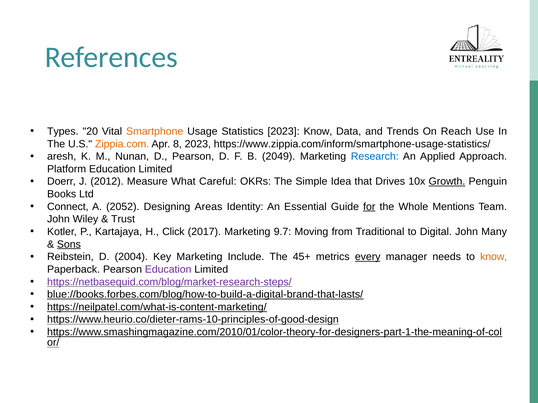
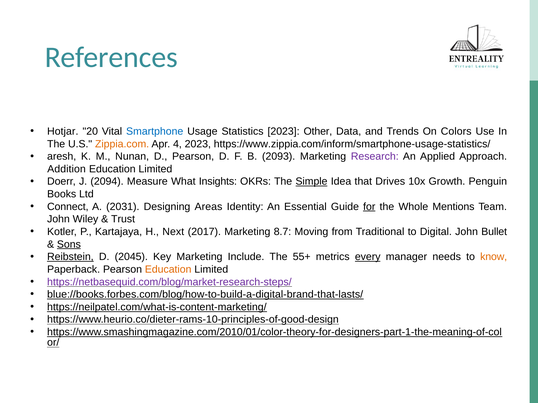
Types: Types -> Hotjar
Smartphone colour: orange -> blue
2023 Know: Know -> Other
Reach: Reach -> Colors
8: 8 -> 4
2049: 2049 -> 2093
Research colour: blue -> purple
Platform: Platform -> Addition
2012: 2012 -> 2094
Careful: Careful -> Insights
Simple underline: none -> present
Growth underline: present -> none
2052: 2052 -> 2031
Click: Click -> Next
9.7: 9.7 -> 8.7
Many: Many -> Bullet
Reibstein underline: none -> present
2004: 2004 -> 2045
45+: 45+ -> 55+
Education at (168, 270) colour: purple -> orange
